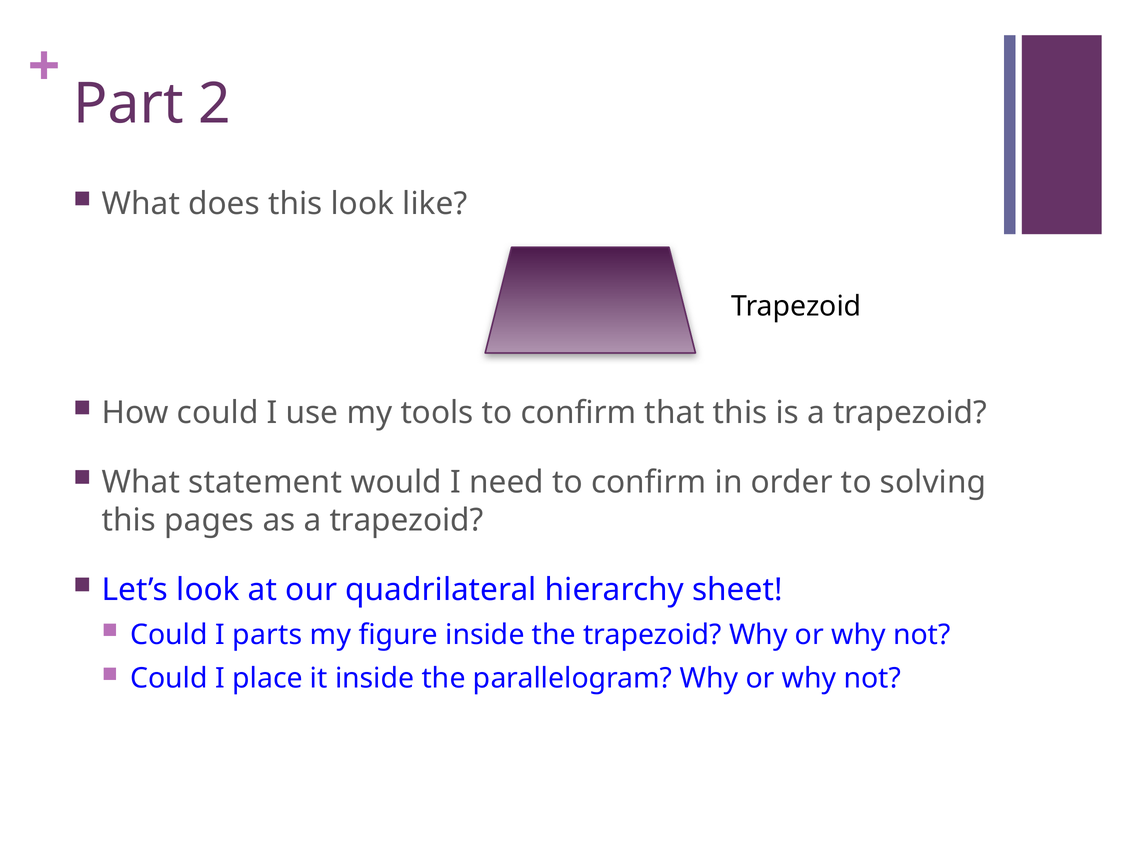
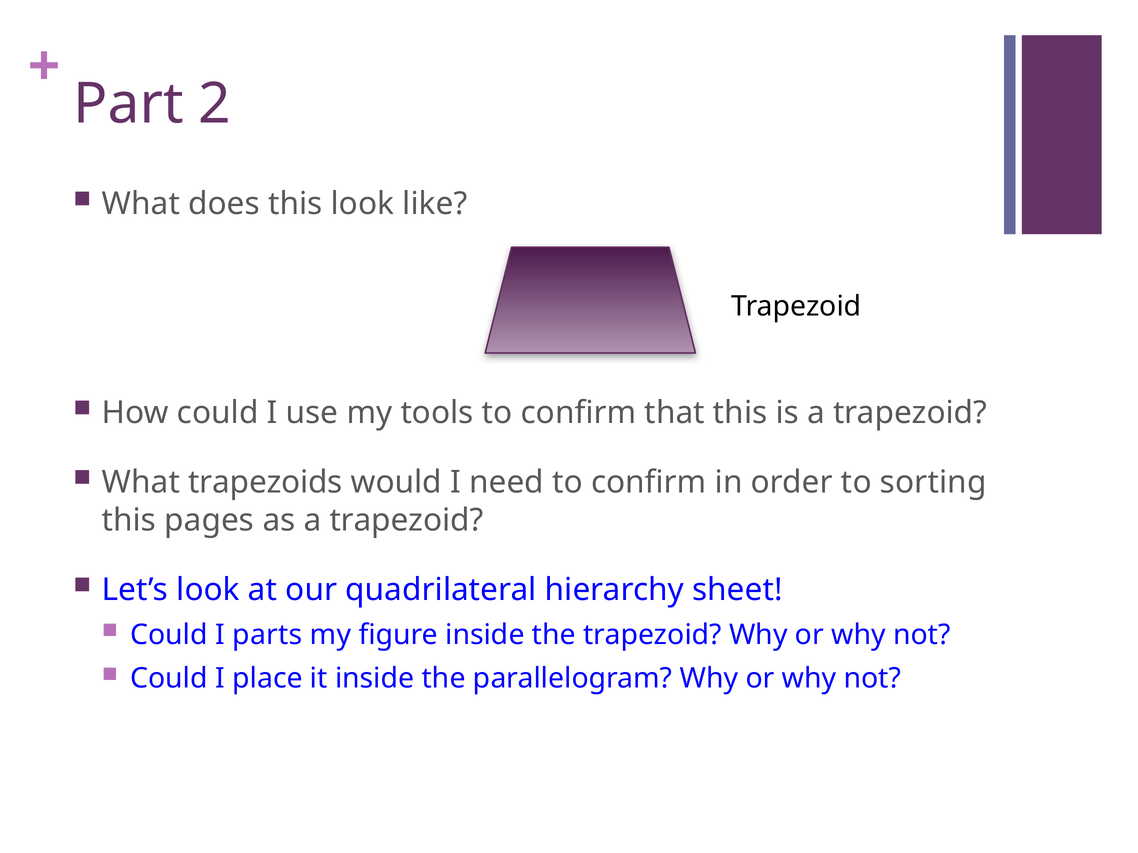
statement: statement -> trapezoids
solving: solving -> sorting
